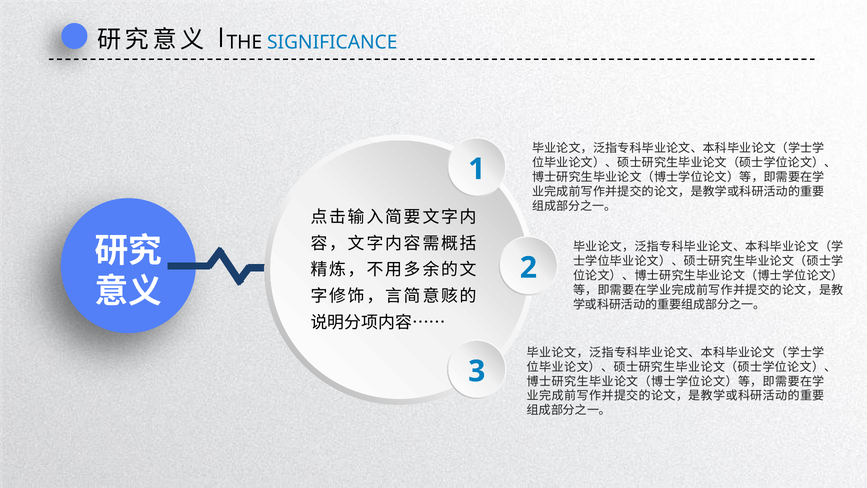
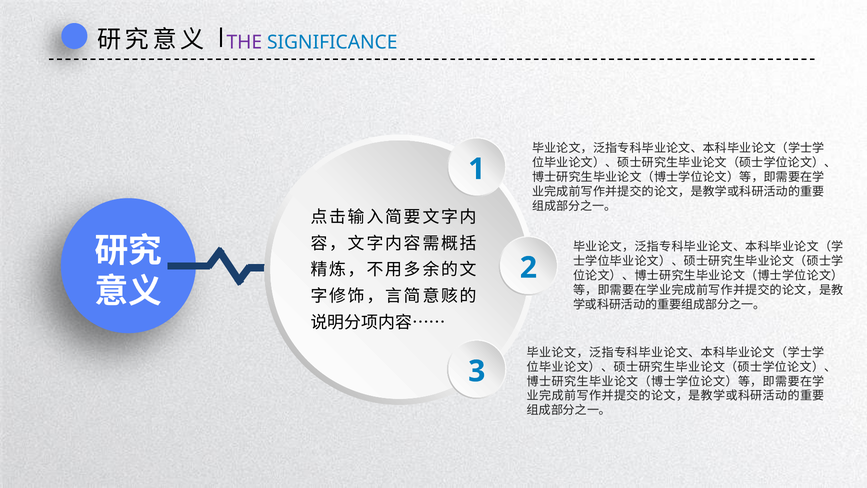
THE colour: black -> purple
